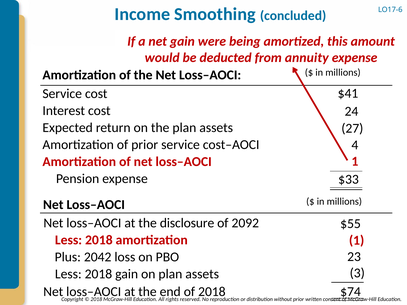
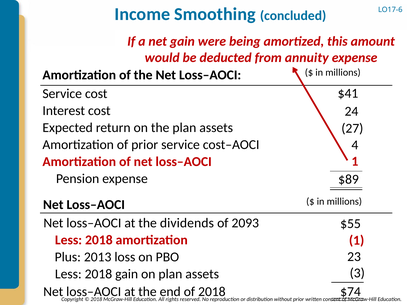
$33: $33 -> $89
disclosure: disclosure -> dividends
2092: 2092 -> 2093
2042: 2042 -> 2013
